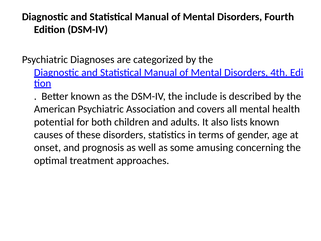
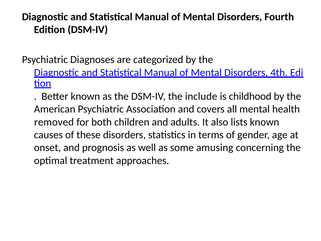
described: described -> childhood
potential: potential -> removed
